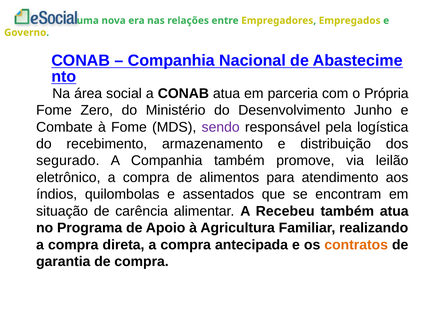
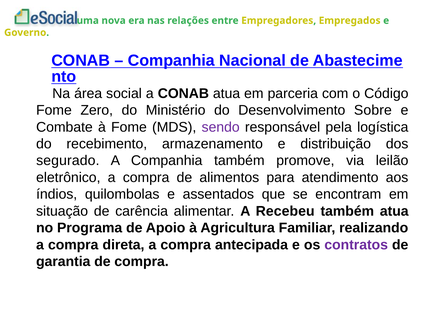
Própria: Própria -> Código
Junho: Junho -> Sobre
contratos colour: orange -> purple
